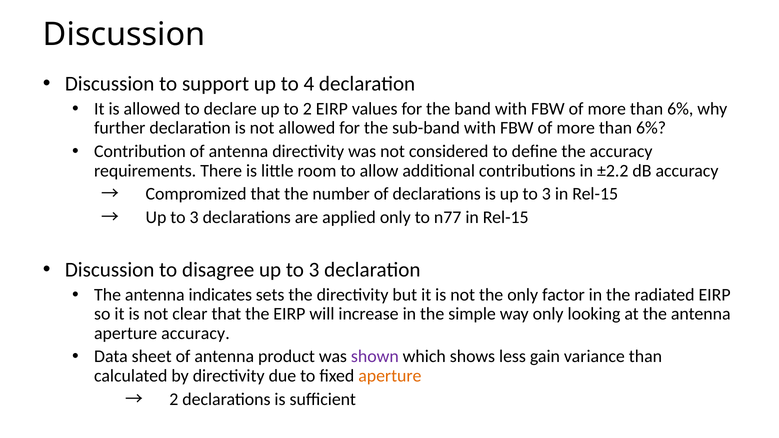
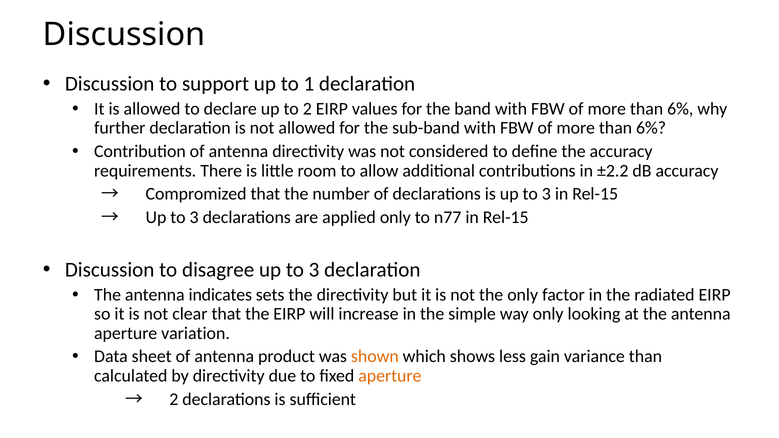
4: 4 -> 1
aperture accuracy: accuracy -> variation
shown colour: purple -> orange
